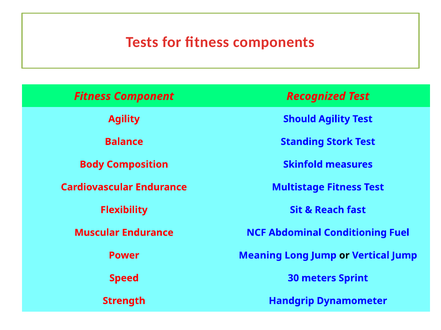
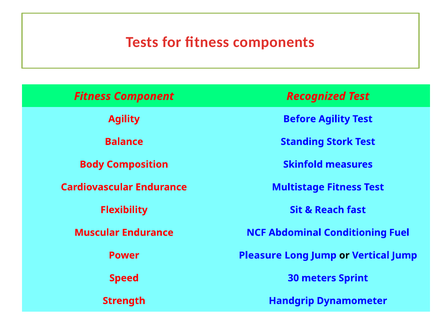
Should: Should -> Before
Meaning: Meaning -> Pleasure
